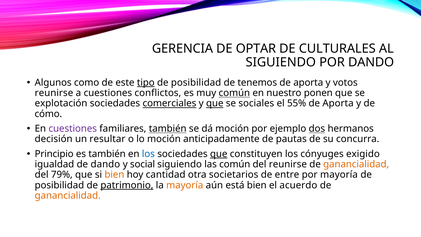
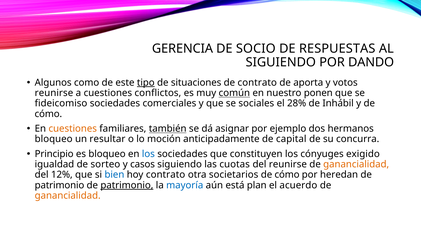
OPTAR: OPTAR -> SOCIO
CULTURALES: CULTURALES -> RESPUESTAS
posibilidad at (196, 83): posibilidad -> situaciones
de tenemos: tenemos -> contrato
explotación: explotación -> fideicomiso
comerciales underline: present -> none
que at (215, 103) underline: present -> none
55%: 55% -> 28%
Aporta at (338, 103): Aporta -> Inhábil
cuestiones at (73, 129) colour: purple -> orange
dá moción: moción -> asignar
dos underline: present -> none
decisión at (54, 139): decisión -> bloqueo
pautas: pautas -> capital
es también: también -> bloqueo
que at (219, 154) underline: present -> none
de dando: dando -> sorteo
social: social -> casos
las común: común -> cuotas
79%: 79% -> 12%
bien at (114, 175) colour: orange -> blue
hoy cantidad: cantidad -> contrato
entre at (287, 175): entre -> cómo
por mayoría: mayoría -> heredan
posibilidad at (59, 185): posibilidad -> patrimonio
mayoría at (185, 185) colour: orange -> blue
está bien: bien -> plan
